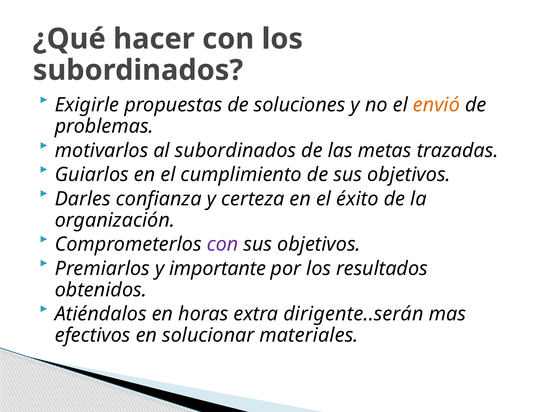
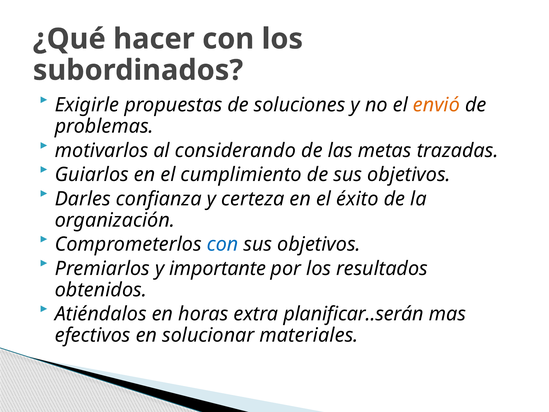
al subordinados: subordinados -> considerando
con at (223, 244) colour: purple -> blue
dirigente..serán: dirigente..serán -> planificar..serán
